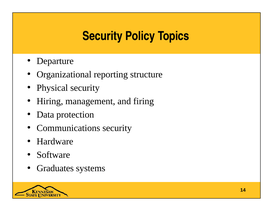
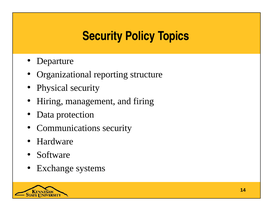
Graduates: Graduates -> Exchange
